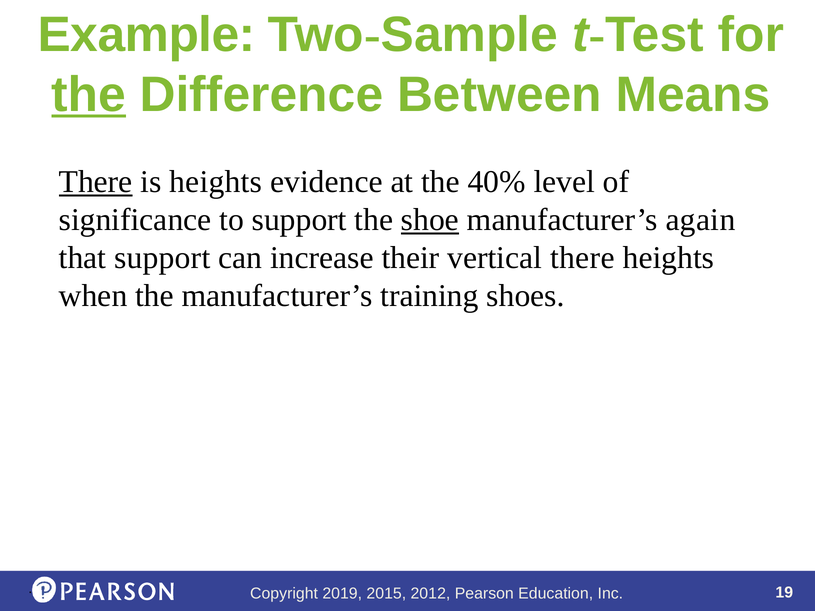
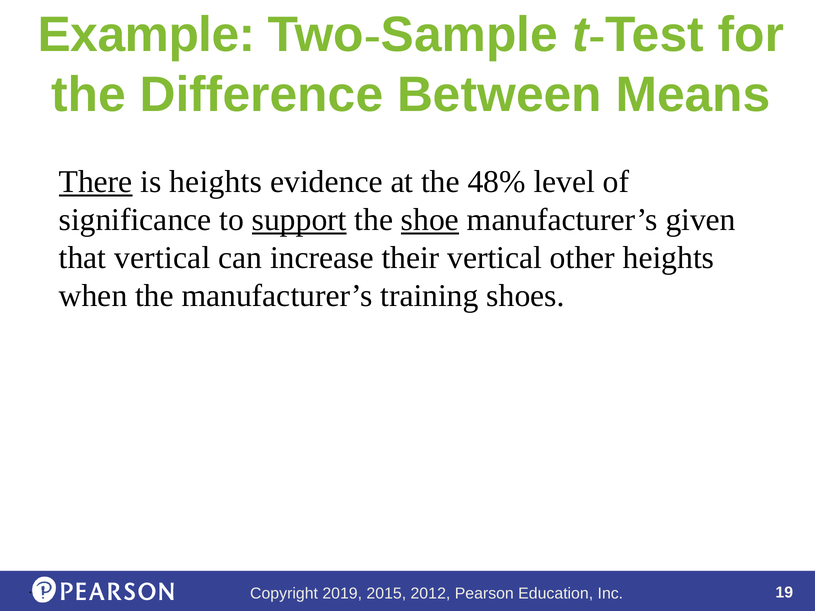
the at (89, 95) underline: present -> none
40%: 40% -> 48%
support at (299, 220) underline: none -> present
again: again -> given
that support: support -> vertical
vertical there: there -> other
